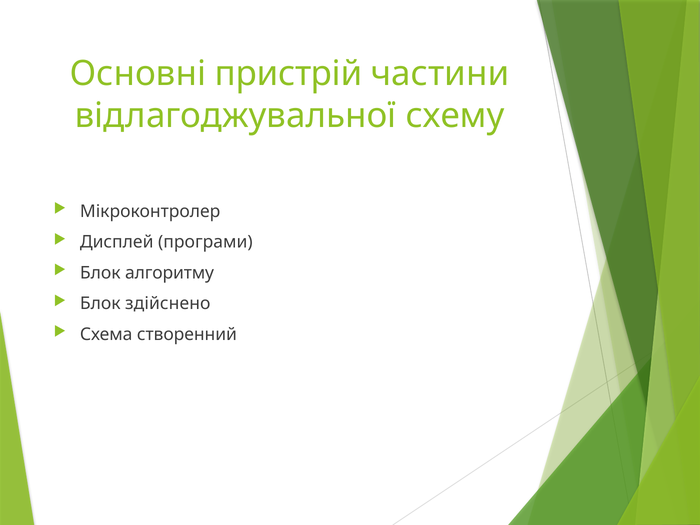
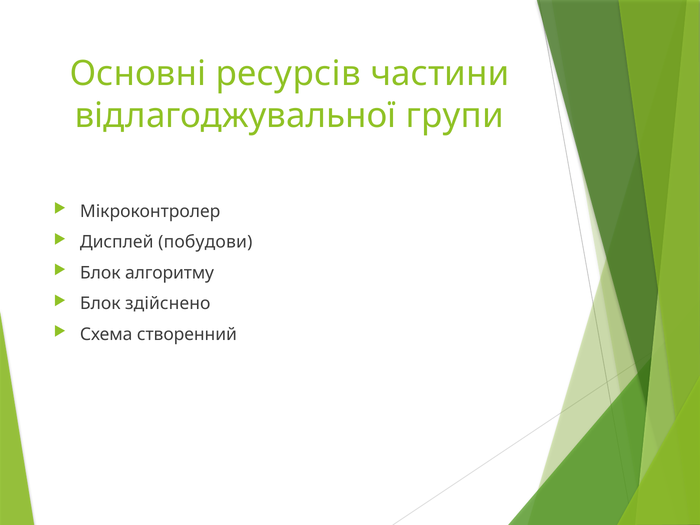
пристрій: пристрій -> ресурсів
схему: схему -> групи
програми: програми -> побудови
